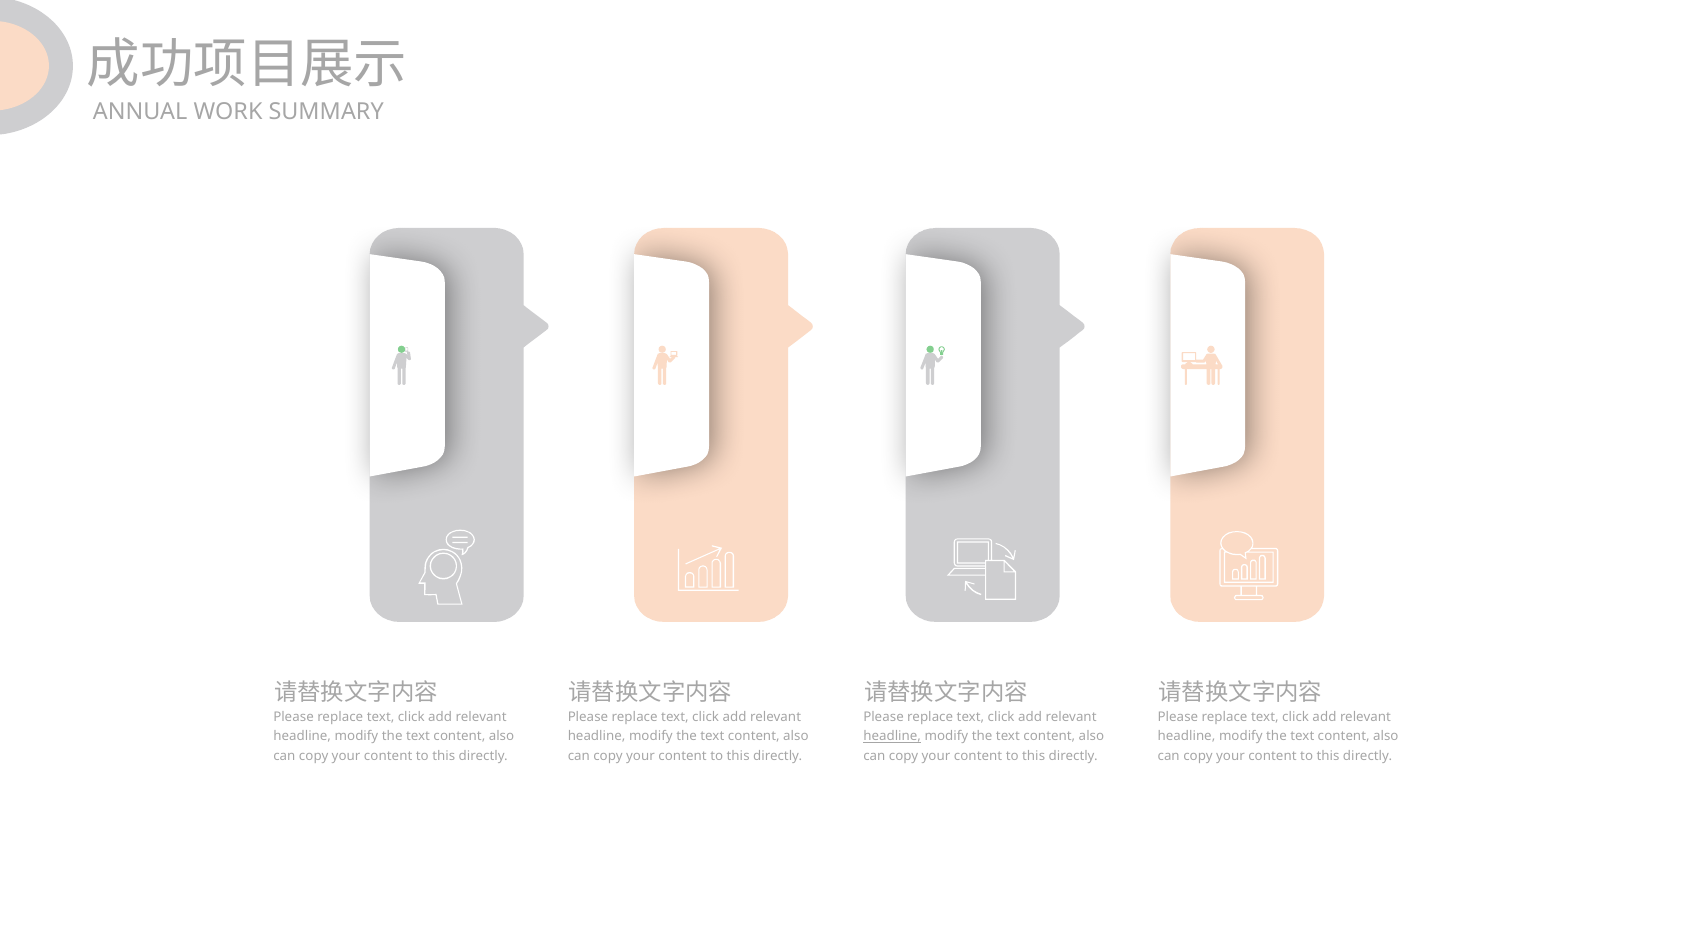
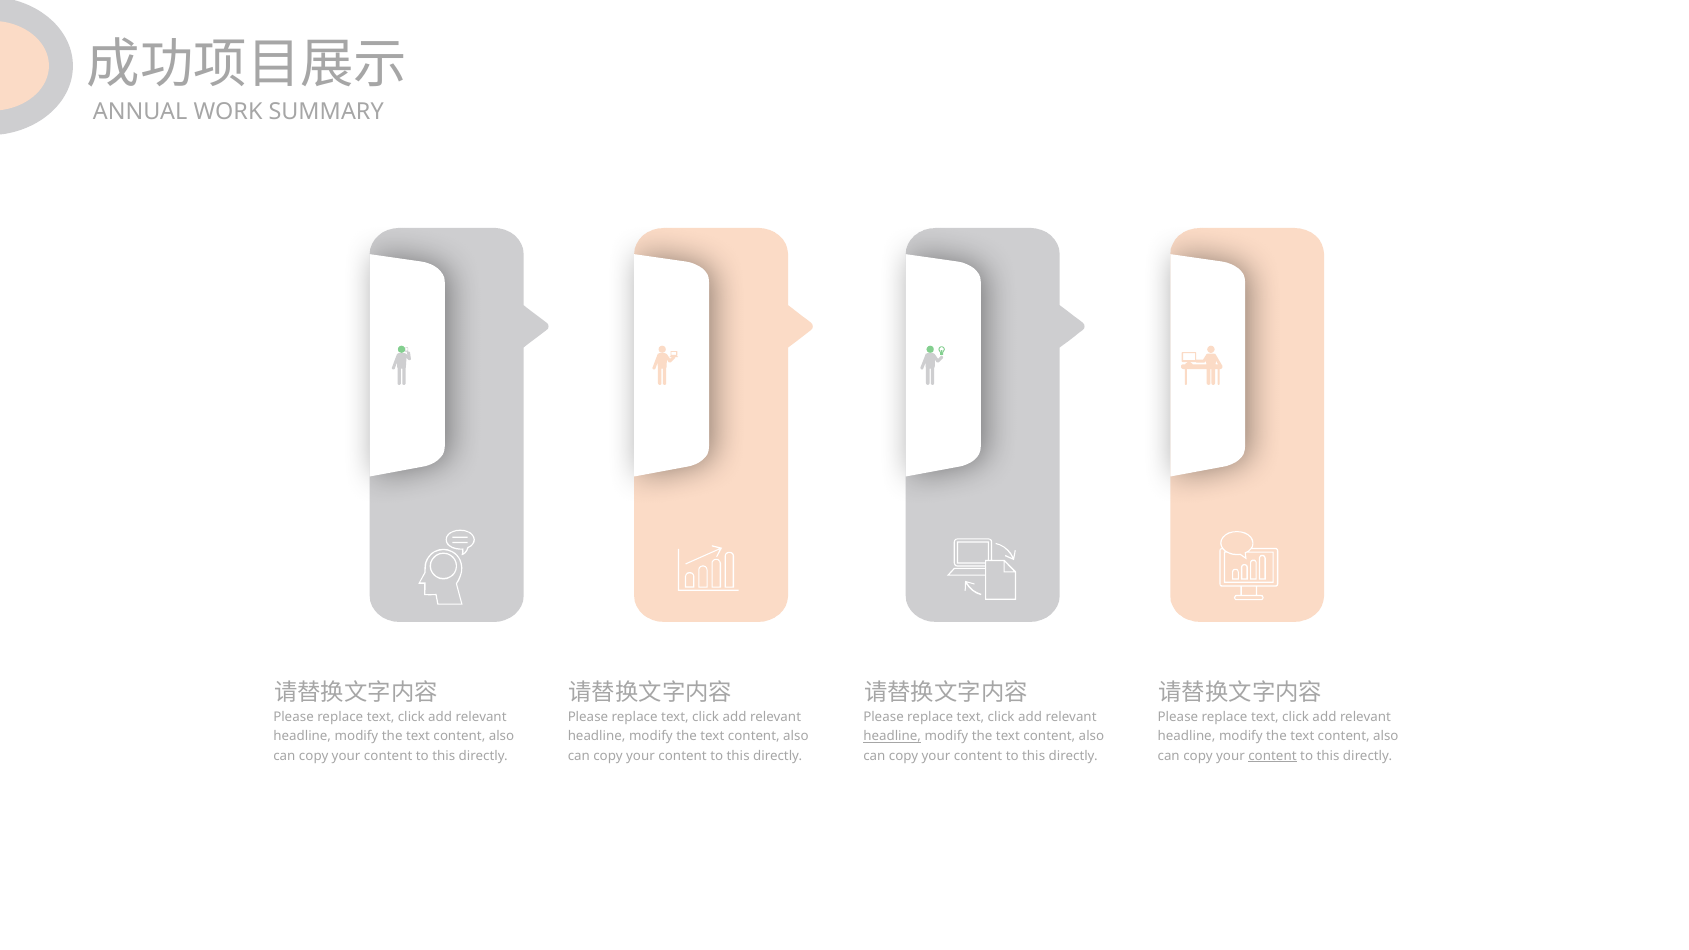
content at (1272, 756) underline: none -> present
